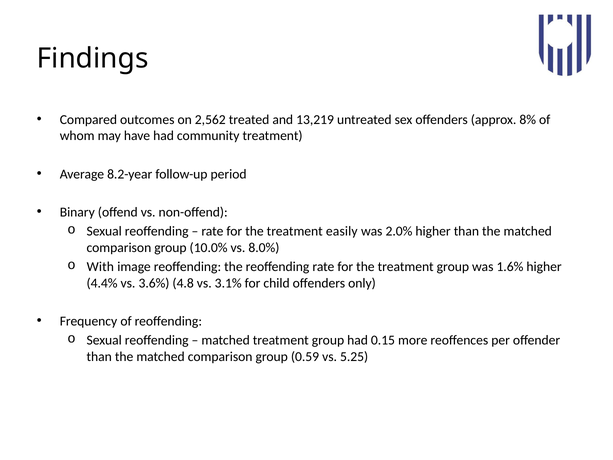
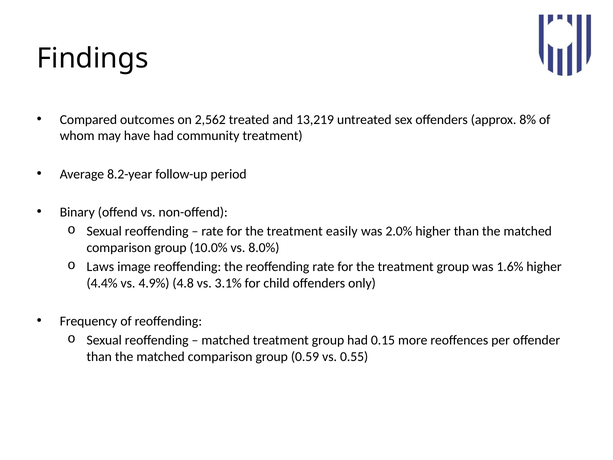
With: With -> Laws
3.6%: 3.6% -> 4.9%
5.25: 5.25 -> 0.55
